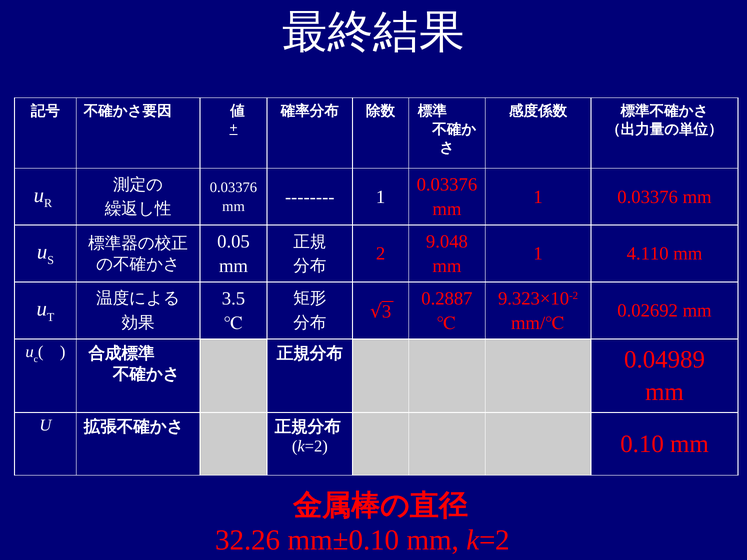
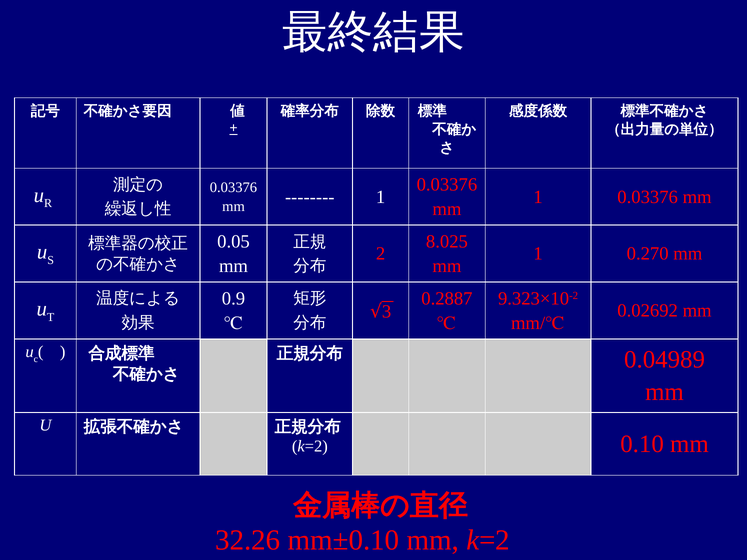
9.048: 9.048 -> 8.025
4.110: 4.110 -> 0.270
3.5: 3.5 -> 0.9
